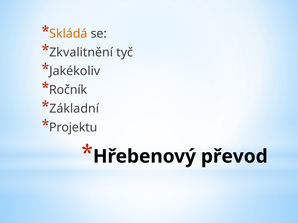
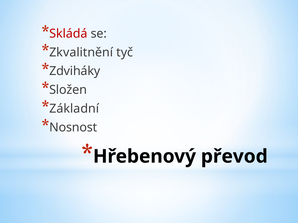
Skládá colour: orange -> red
Jakékoliv: Jakékoliv -> Zdviháky
Ročník: Ročník -> Složen
Projektu: Projektu -> Nosnost
